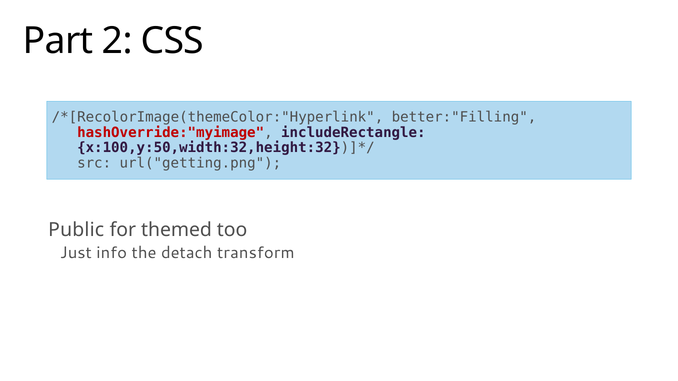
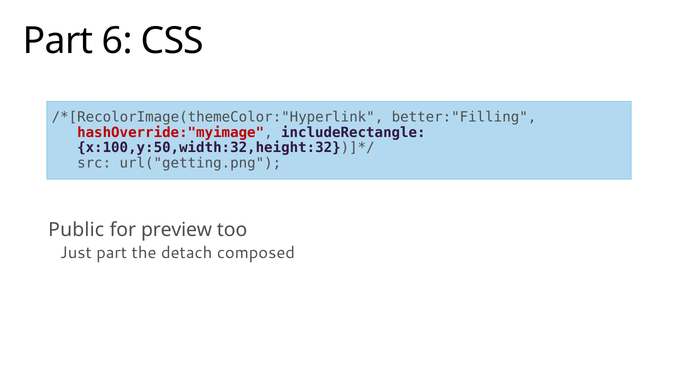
2: 2 -> 6
themed: themed -> preview
Just info: info -> part
transform: transform -> composed
